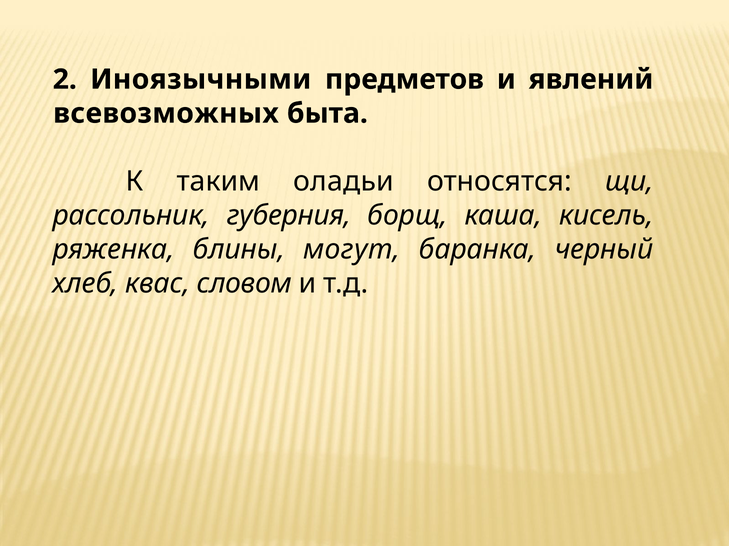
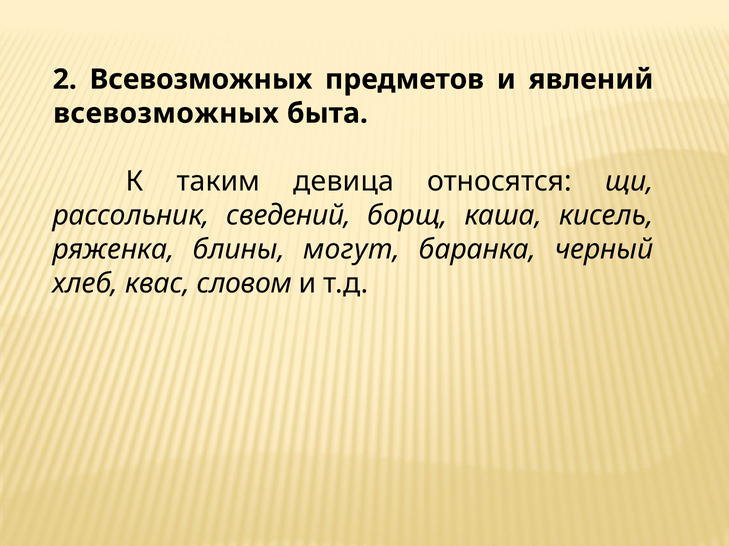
2 Иноязычными: Иноязычными -> Всевозможных
оладьи: оладьи -> девица
губерния: губерния -> сведений
